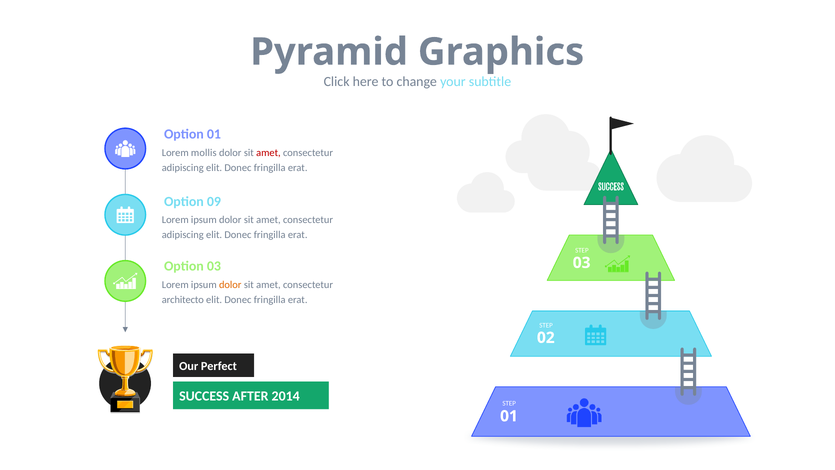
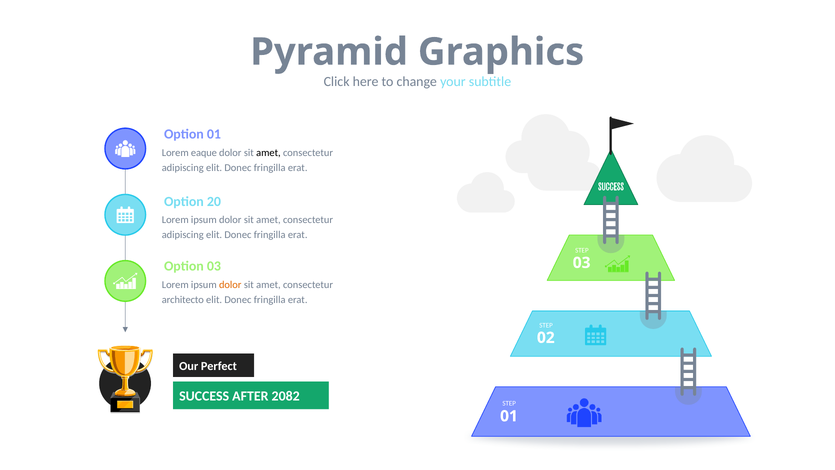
mollis: mollis -> eaque
amet at (268, 153) colour: red -> black
09: 09 -> 20
2014: 2014 -> 2082
